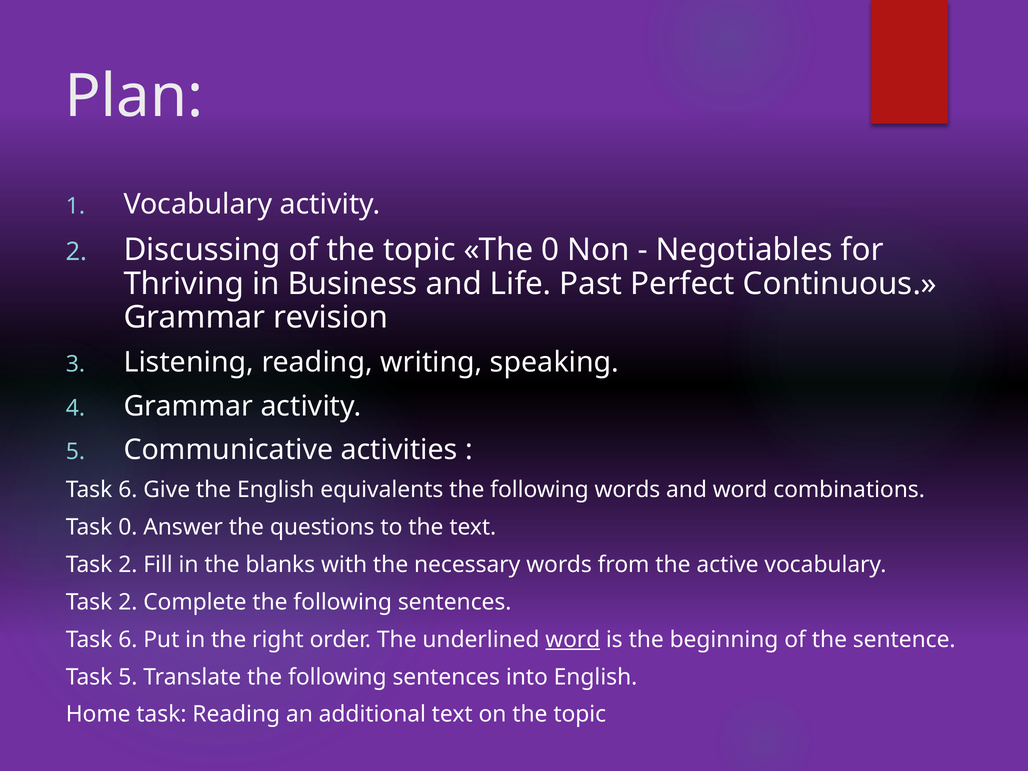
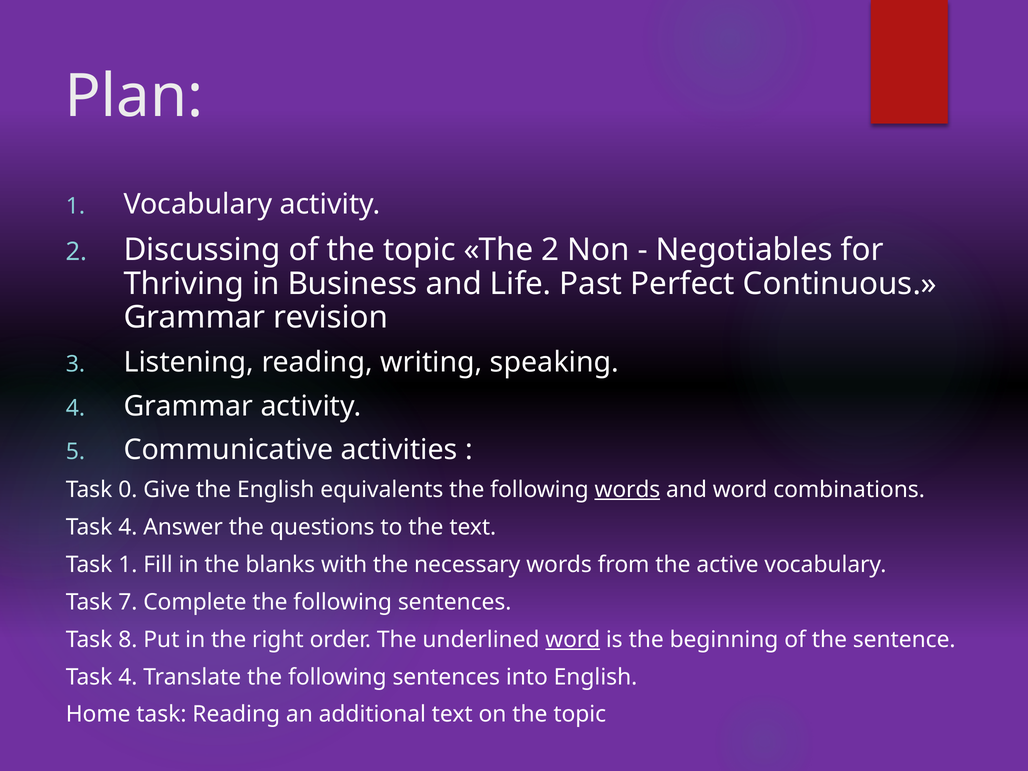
The 0: 0 -> 2
6 at (128, 490): 6 -> 0
words at (627, 490) underline: none -> present
0 at (128, 527): 0 -> 4
2 at (128, 565): 2 -> 1
2 at (128, 602): 2 -> 7
6 at (128, 640): 6 -> 8
5 at (128, 677): 5 -> 4
